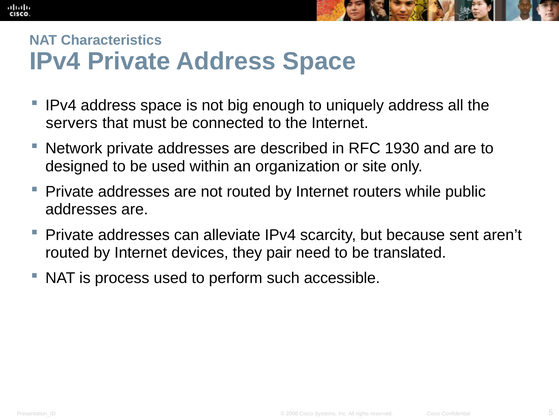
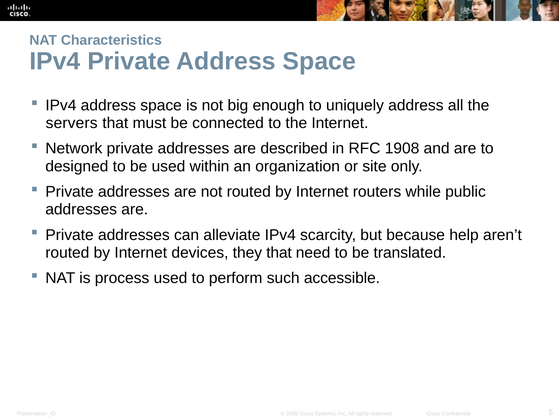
1930: 1930 -> 1908
sent: sent -> help
they pair: pair -> that
